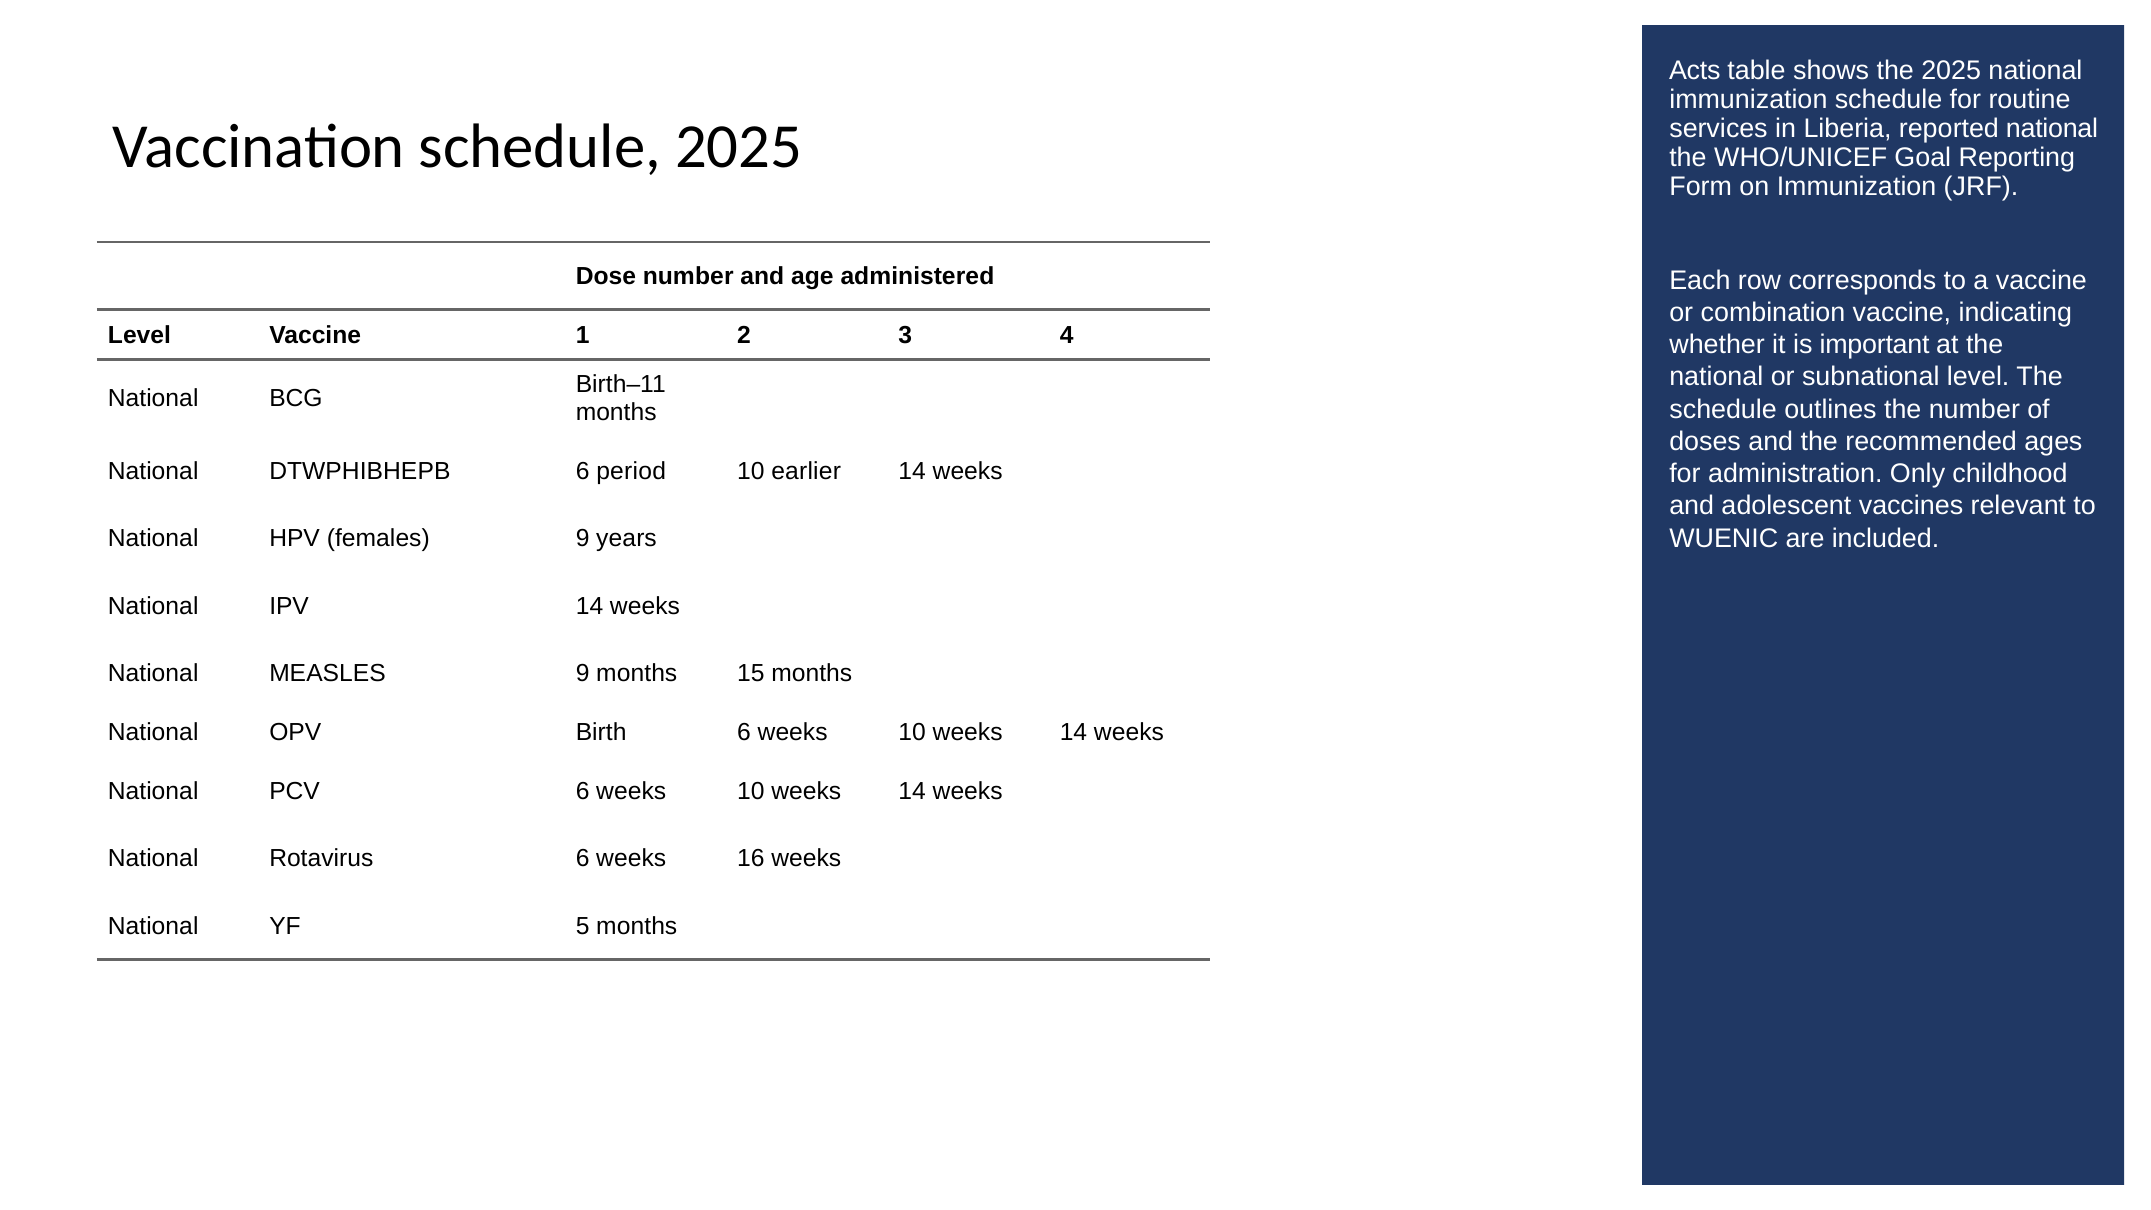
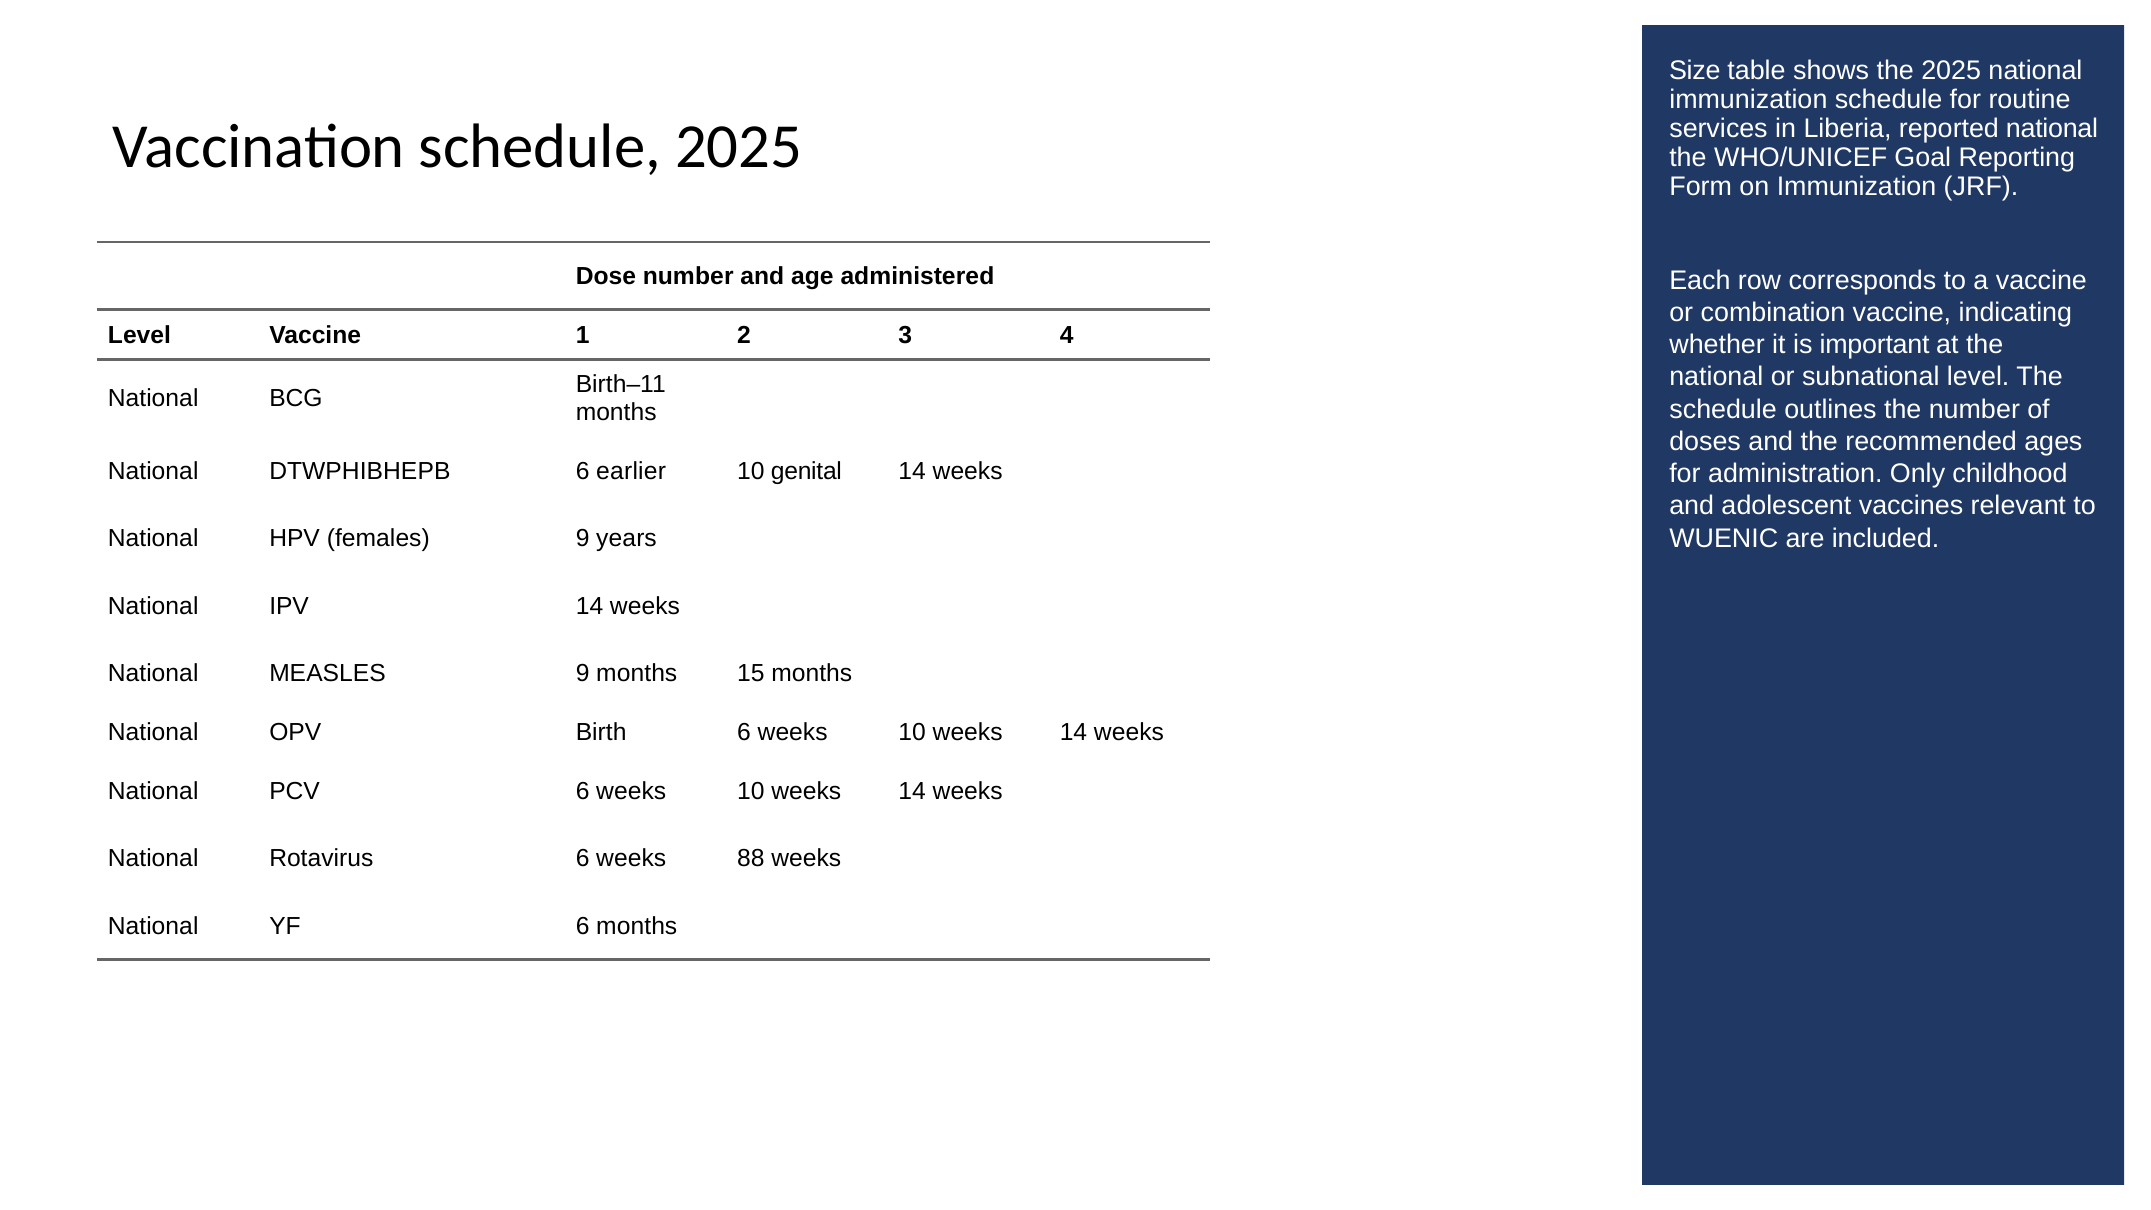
Acts: Acts -> Size
period: period -> earlier
earlier: earlier -> genital
16: 16 -> 88
YF 5: 5 -> 6
